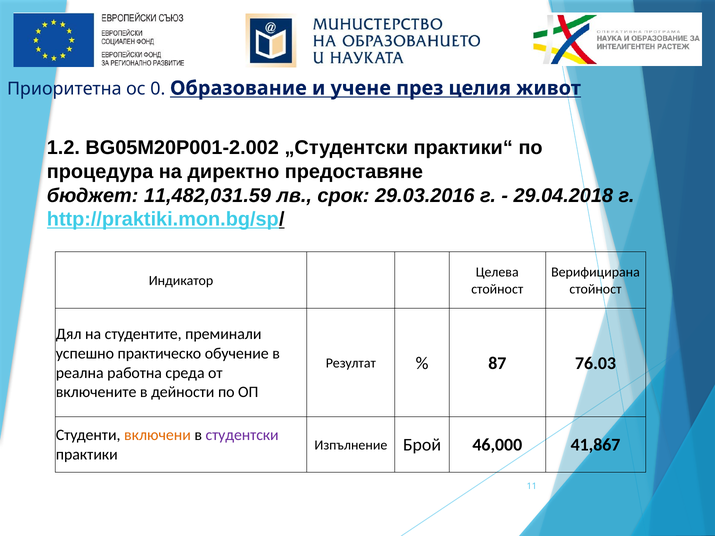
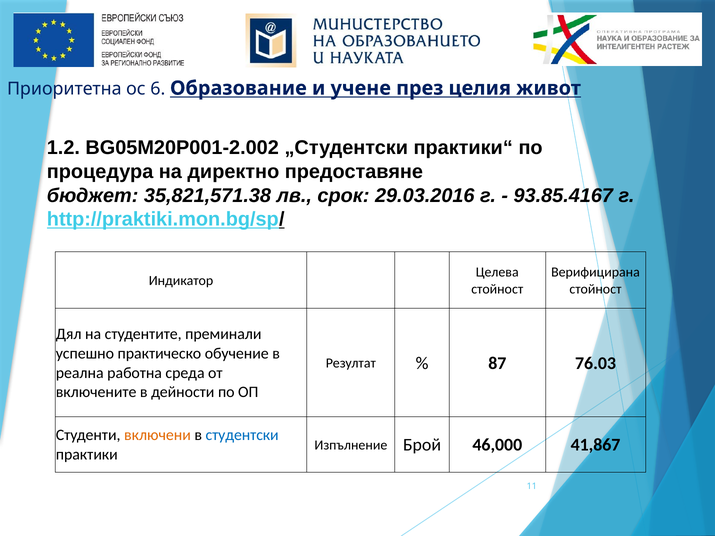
0: 0 -> 6
11,482,031.59: 11,482,031.59 -> 35,821,571.38
29.04.2018: 29.04.2018 -> 93.85.4167
студентски colour: purple -> blue
